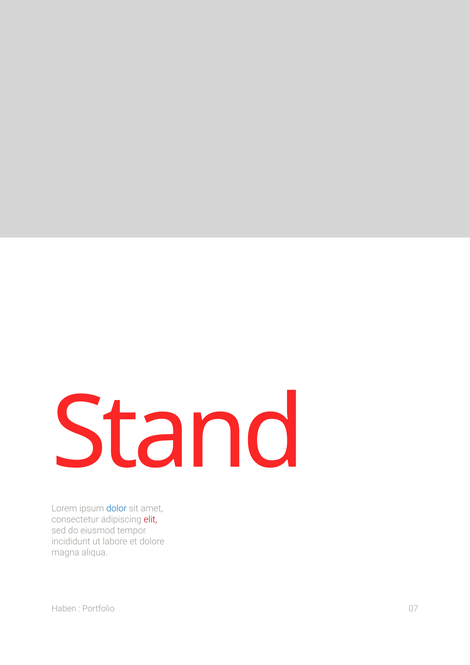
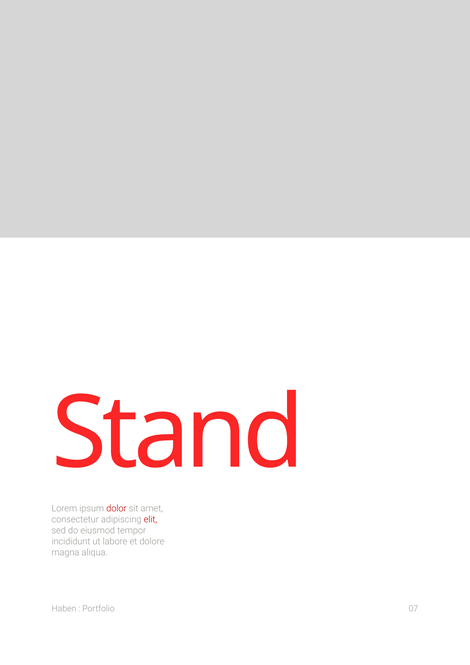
dolor colour: blue -> red
